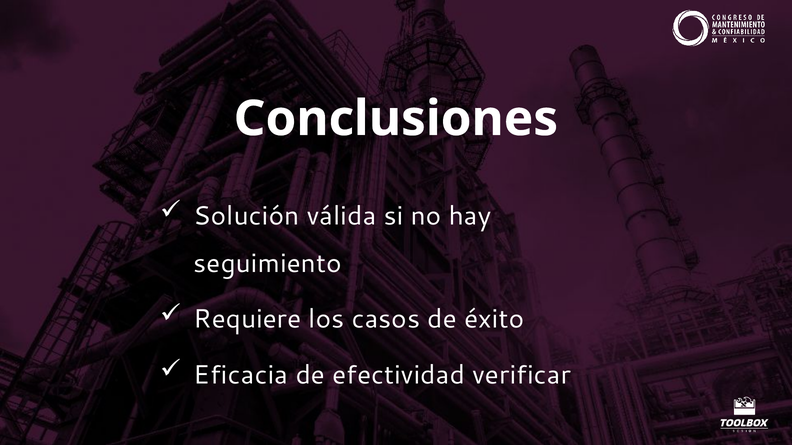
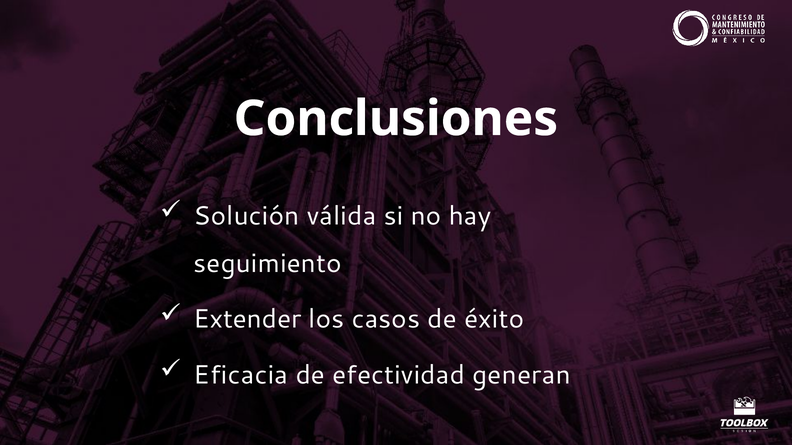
Requiere: Requiere -> Extender
verificar: verificar -> generan
